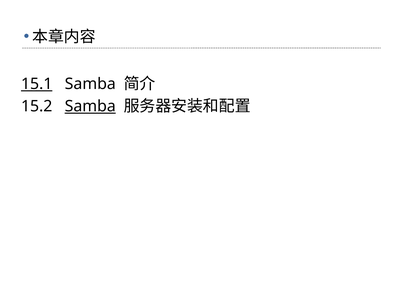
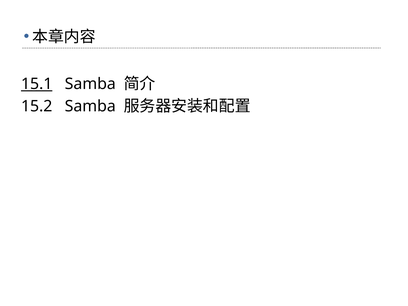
Samba at (90, 106) underline: present -> none
